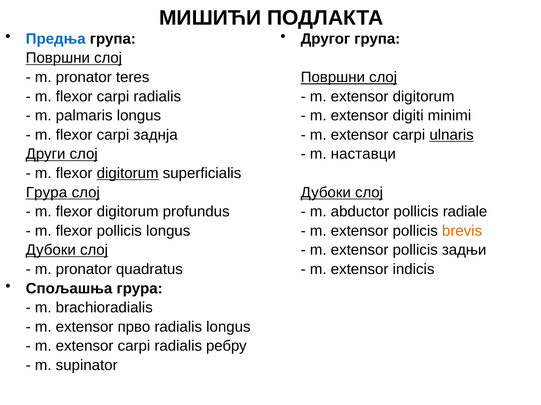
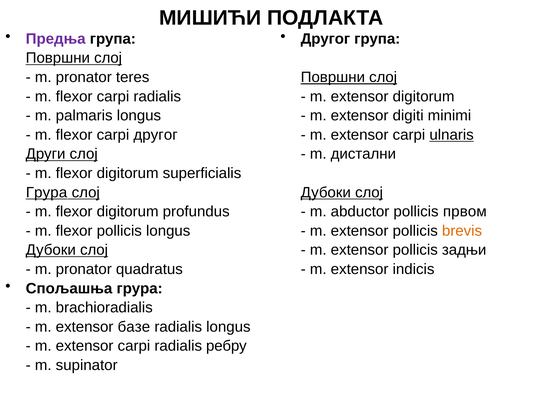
Предња colour: blue -> purple
carpi заднја: заднја -> другог
наставци: наставци -> дистални
digitorum at (128, 174) underline: present -> none
radiale: radiale -> првом
прво: прво -> бaзе
